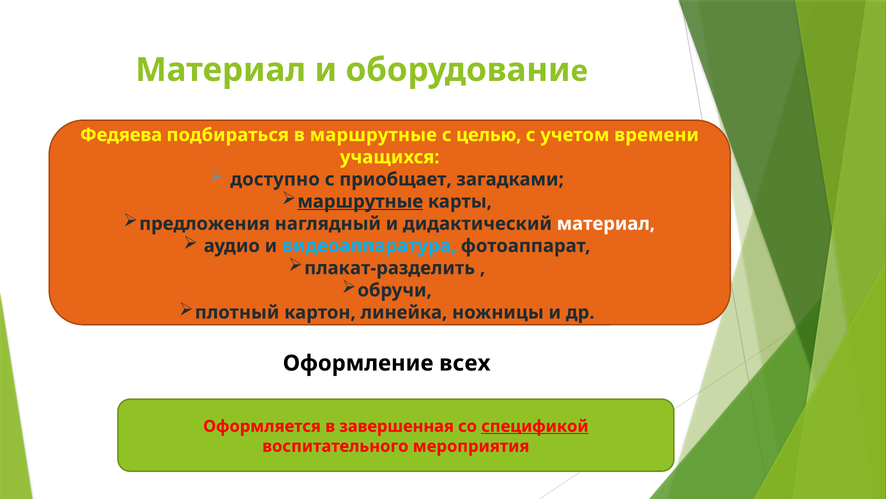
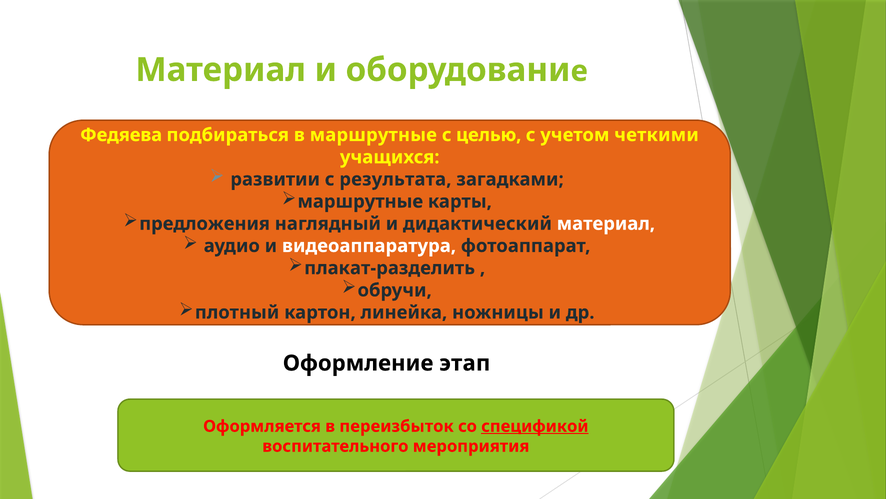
времени: времени -> четкими
доступно: доступно -> развитии
приобщает: приобщает -> результата
маршрутные at (360, 201) underline: present -> none
видеоаппаратура colour: light blue -> white
всех: всех -> этап
завершенная: завершенная -> переизбыток
